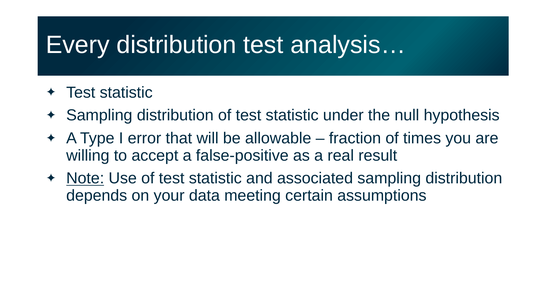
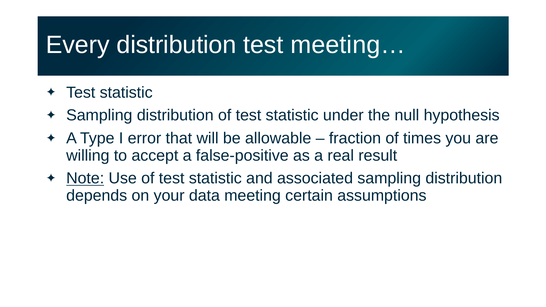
analysis…: analysis… -> meeting…
